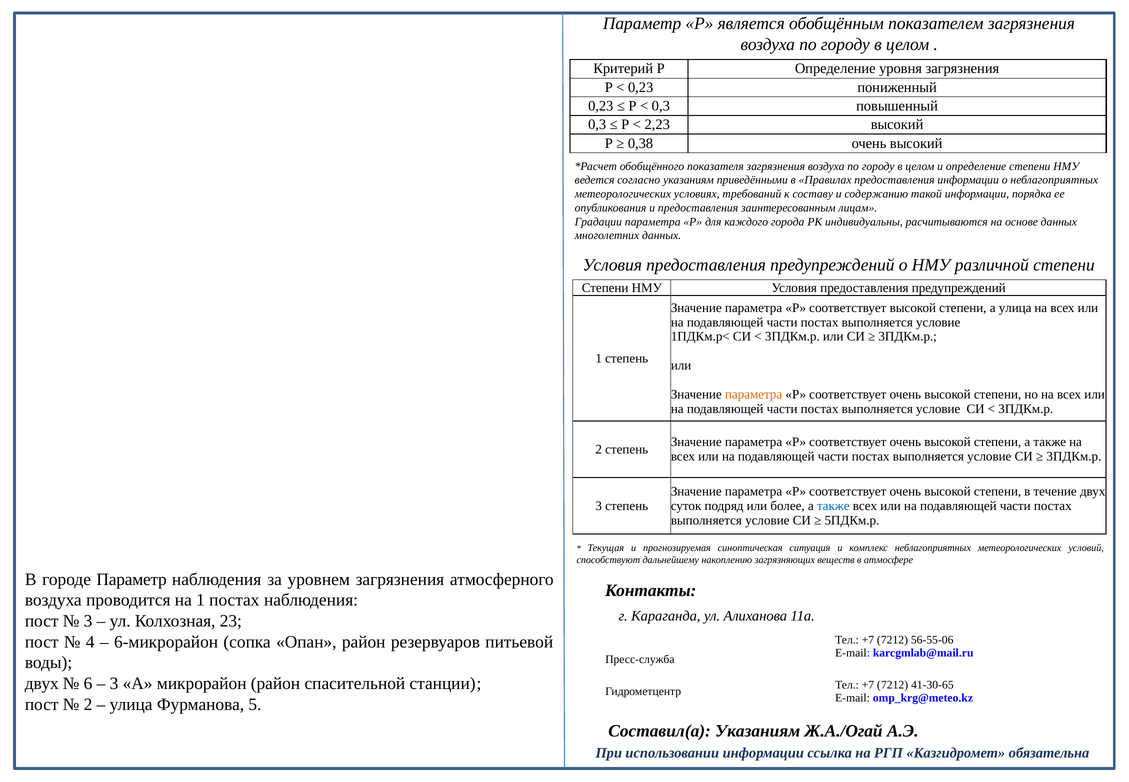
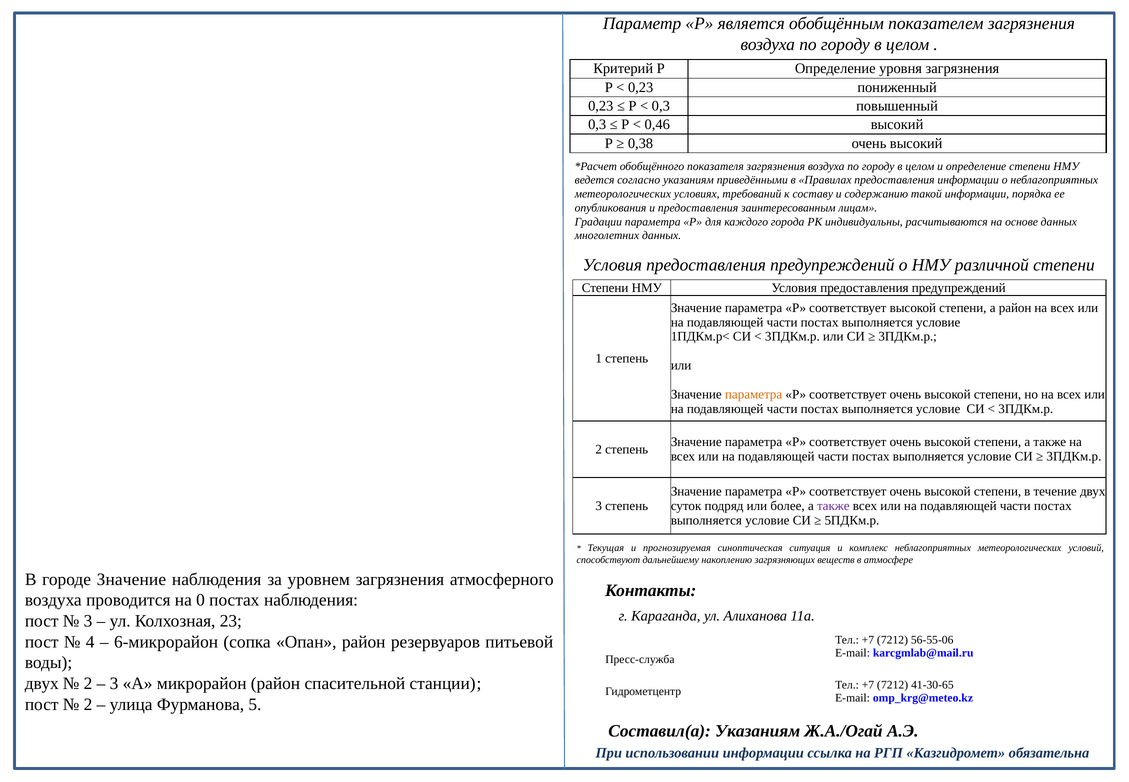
2,23: 2,23 -> 0,46
а улица: улица -> район
также at (833, 506) colour: blue -> purple
городе Параметр: Параметр -> Значение
на 1: 1 -> 0
6 at (88, 683): 6 -> 2
